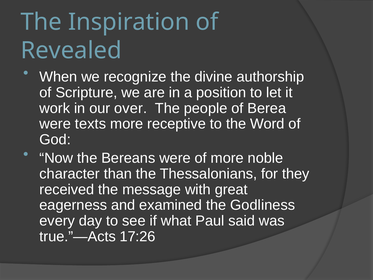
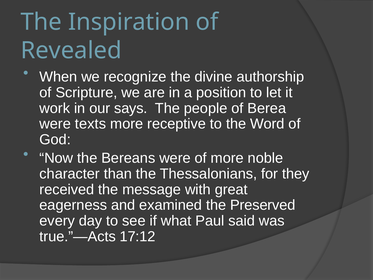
over: over -> says
Godliness: Godliness -> Preserved
17:26: 17:26 -> 17:12
